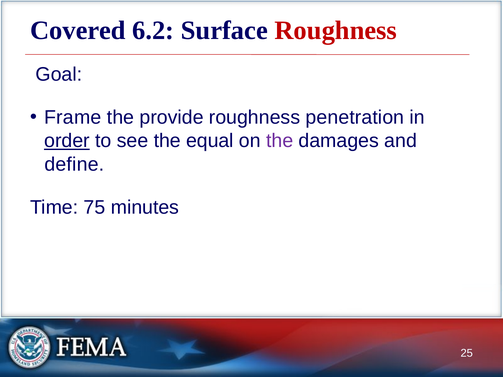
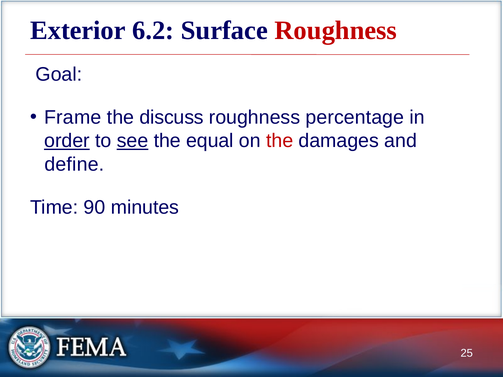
Covered: Covered -> Exterior
provide: provide -> discuss
penetration: penetration -> percentage
see underline: none -> present
the at (280, 141) colour: purple -> red
75: 75 -> 90
